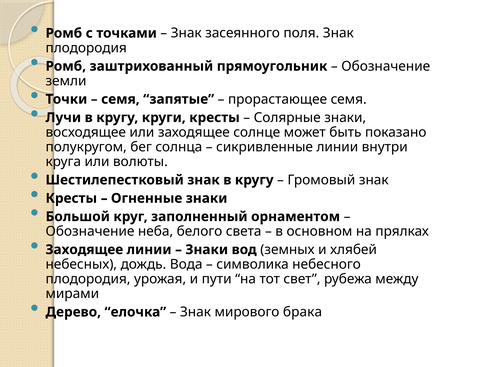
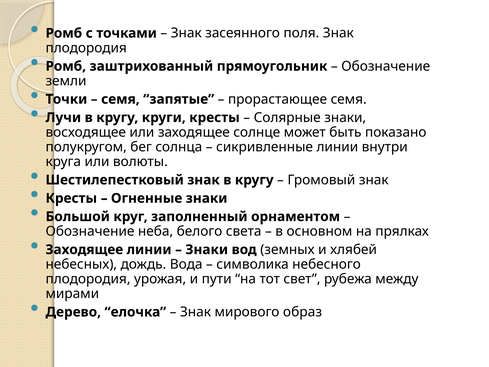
брака: брака -> образ
